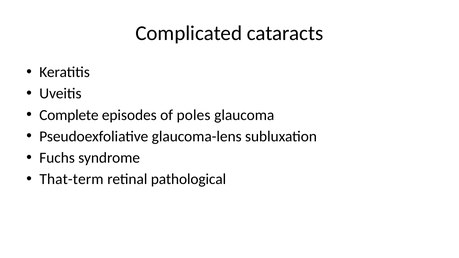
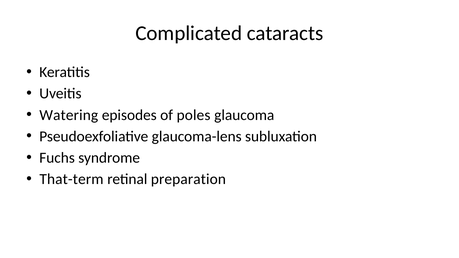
Complete: Complete -> Watering
pathological: pathological -> preparation
